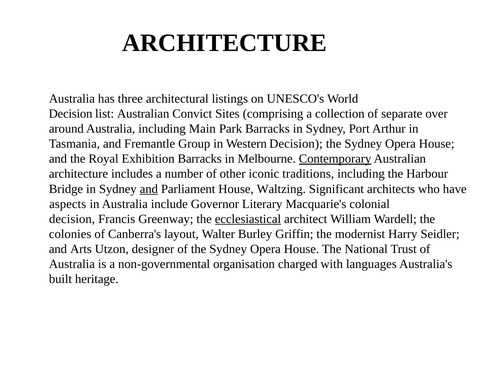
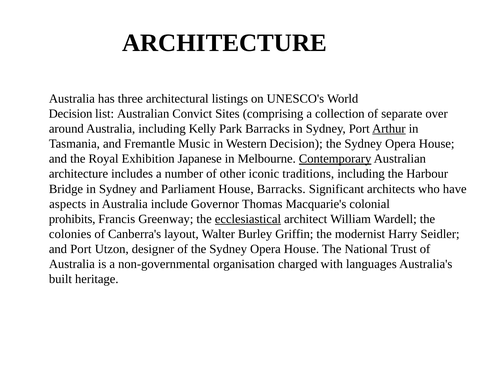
Main: Main -> Kelly
Arthur underline: none -> present
Group: Group -> Music
Exhibition Barracks: Barracks -> Japanese
and at (149, 189) underline: present -> none
House Waltzing: Waltzing -> Barracks
Literary: Literary -> Thomas
decision at (72, 219): decision -> prohibits
and Arts: Arts -> Port
